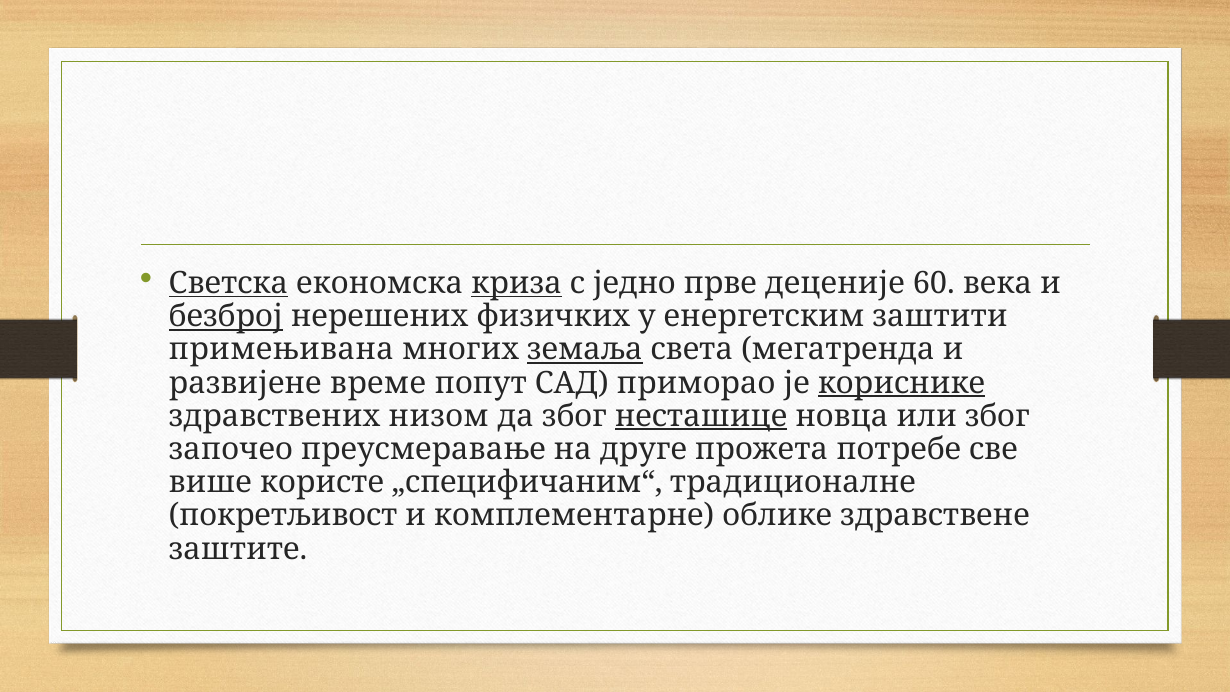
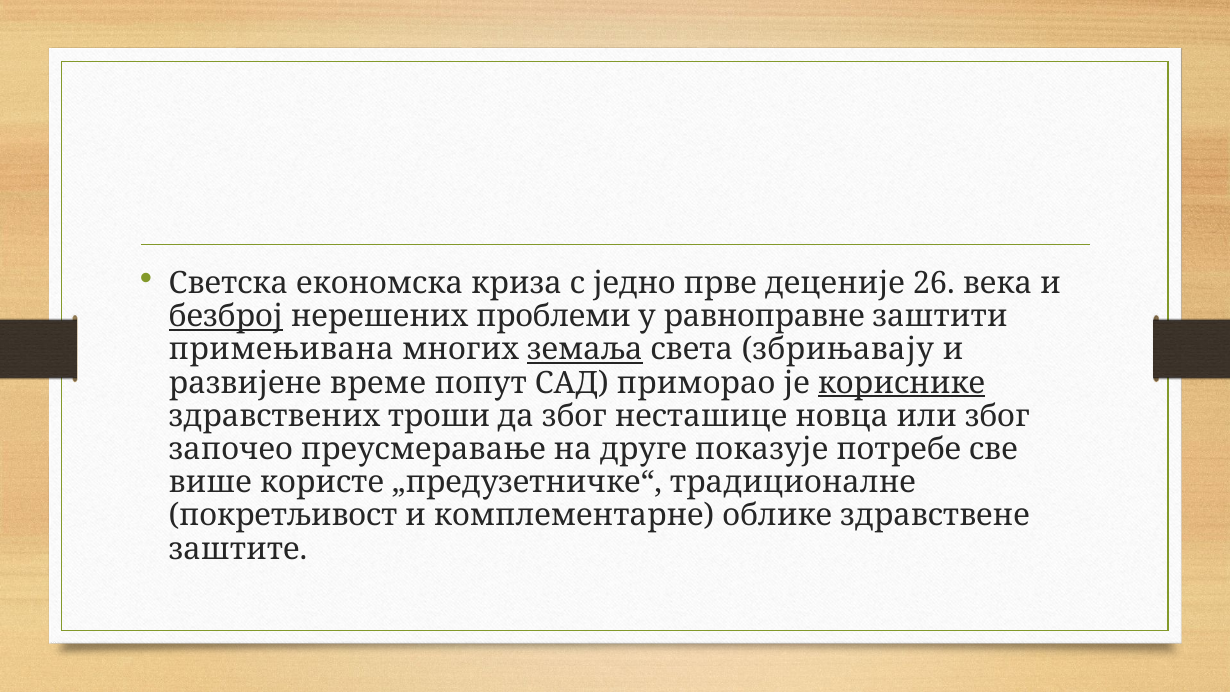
Светска underline: present -> none
криза underline: present -> none
60: 60 -> 26
физичких: физичких -> проблеми
енергетским: енергетским -> равноправне
мегатренда: мегатренда -> збрињавају
низом: низом -> троши
несташице underline: present -> none
прожета: прожета -> показује
„специфичаним“: „специфичаним“ -> „предузетничке“
